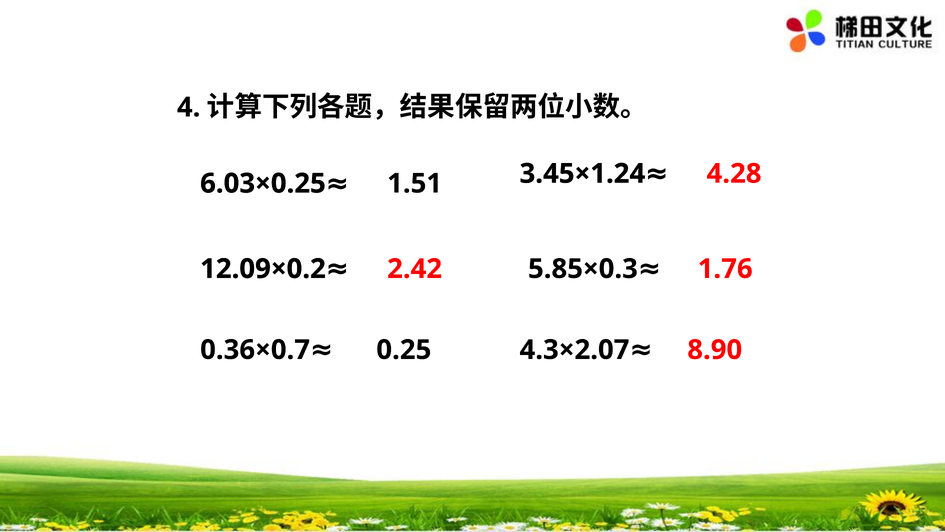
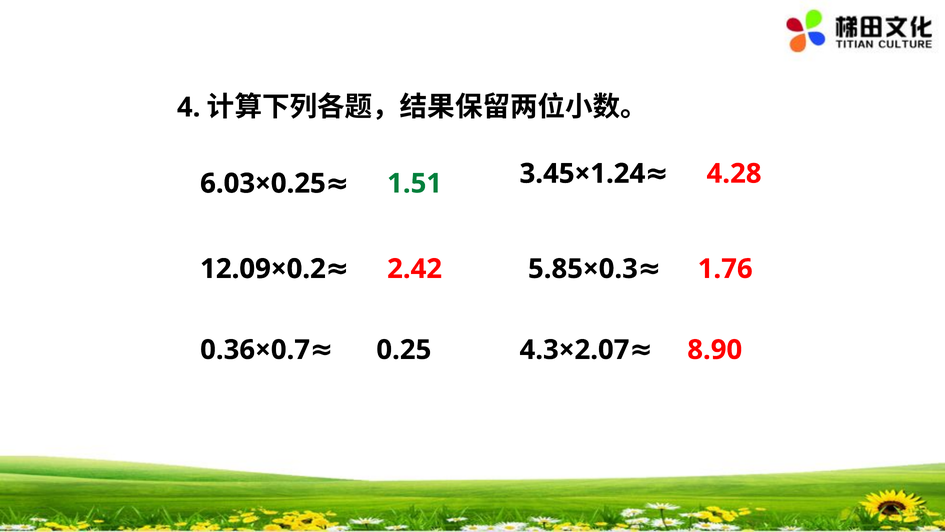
1.51 colour: black -> green
